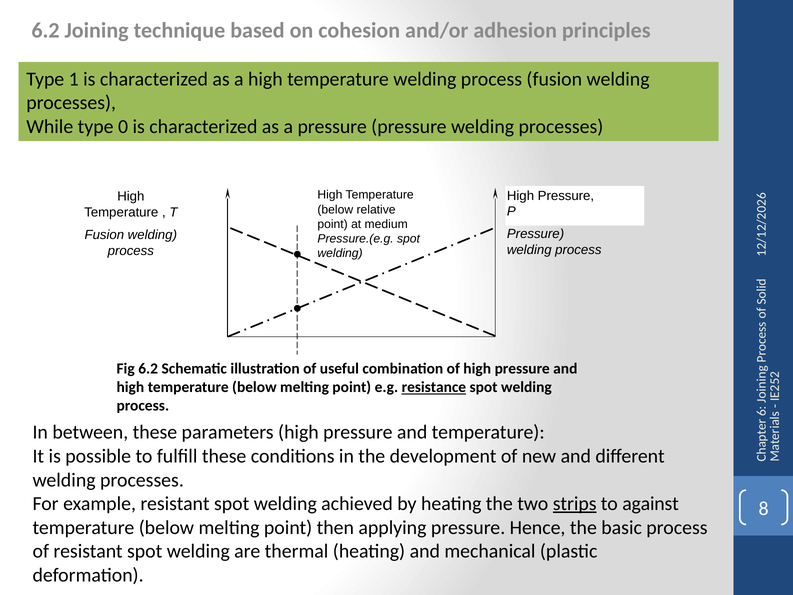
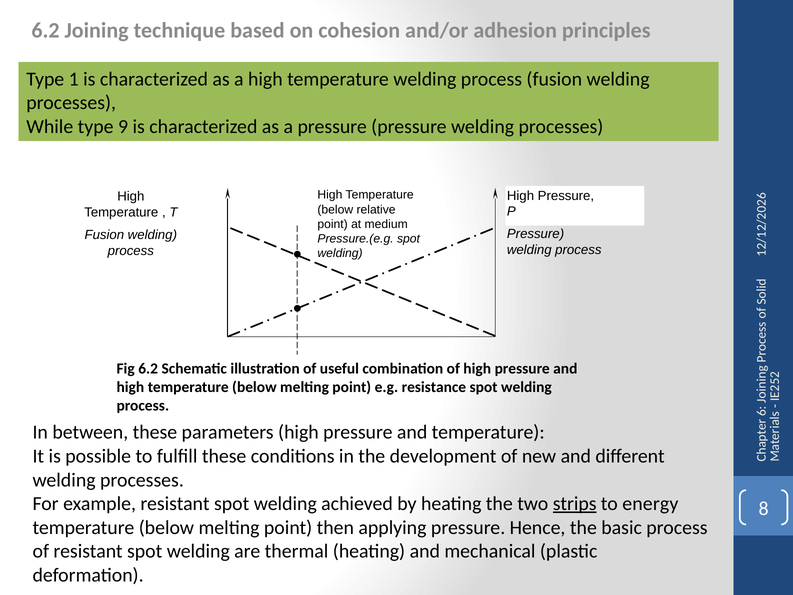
type 0: 0 -> 9
resistance underline: present -> none
against: against -> energy
